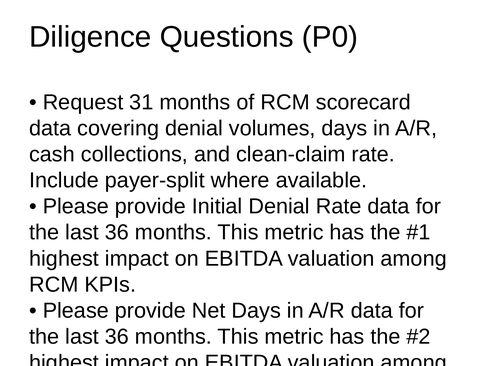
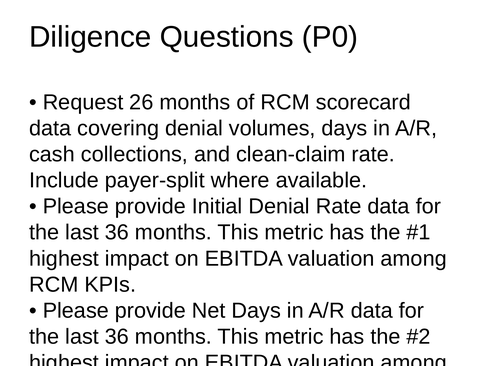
31: 31 -> 26
